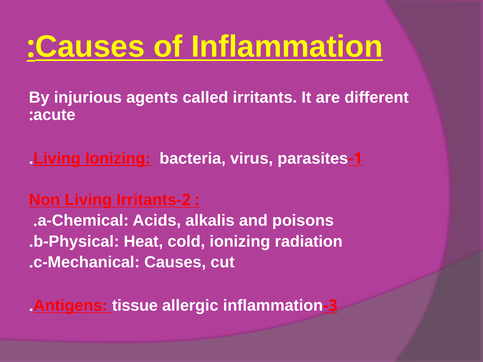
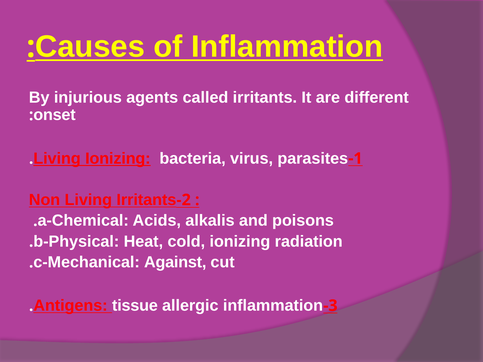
acute: acute -> onset
c-Mechanical Causes: Causes -> Against
